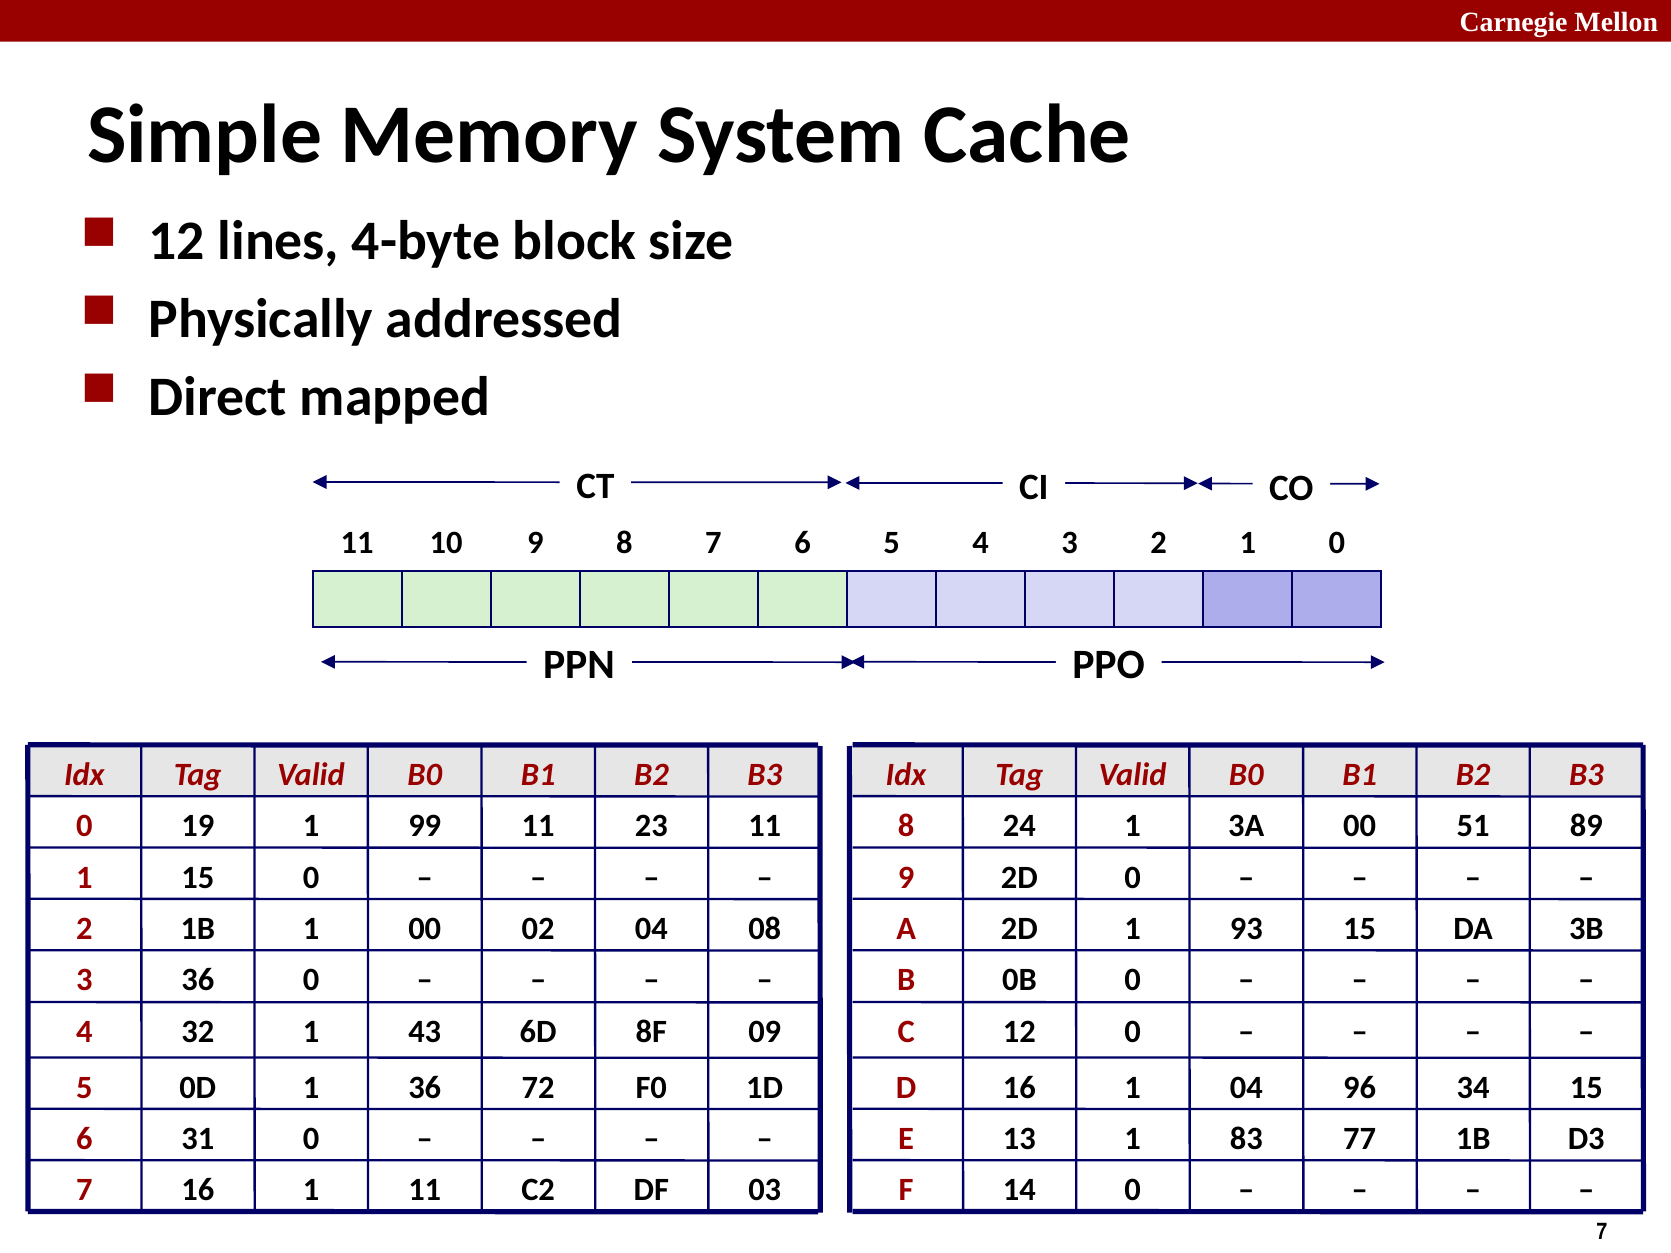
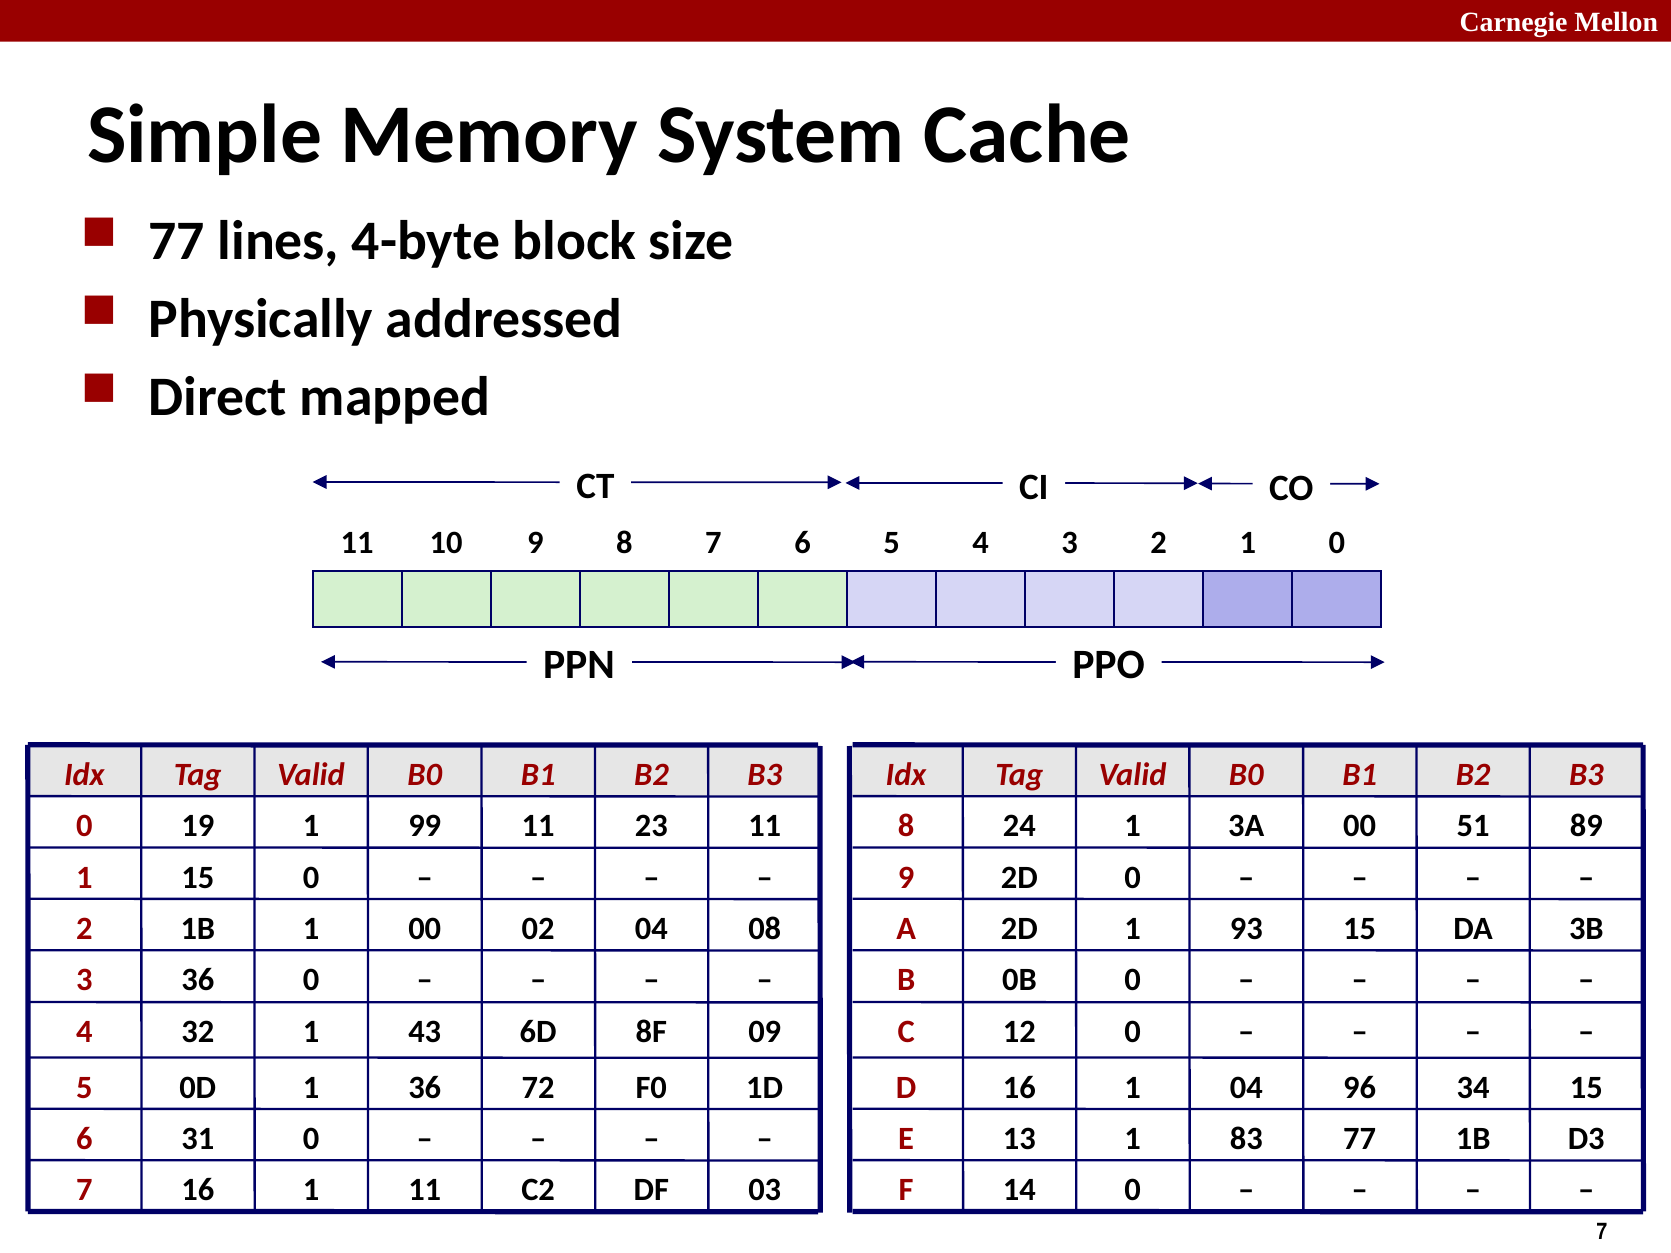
12 at (177, 241): 12 -> 77
